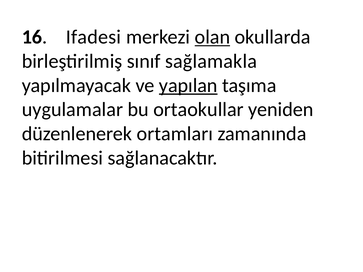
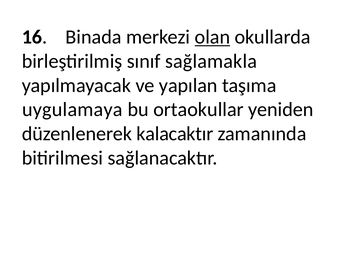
Ifadesi: Ifadesi -> Binada
yapılan underline: present -> none
uygulamalar: uygulamalar -> uygulamaya
ortamları: ortamları -> kalacaktır
